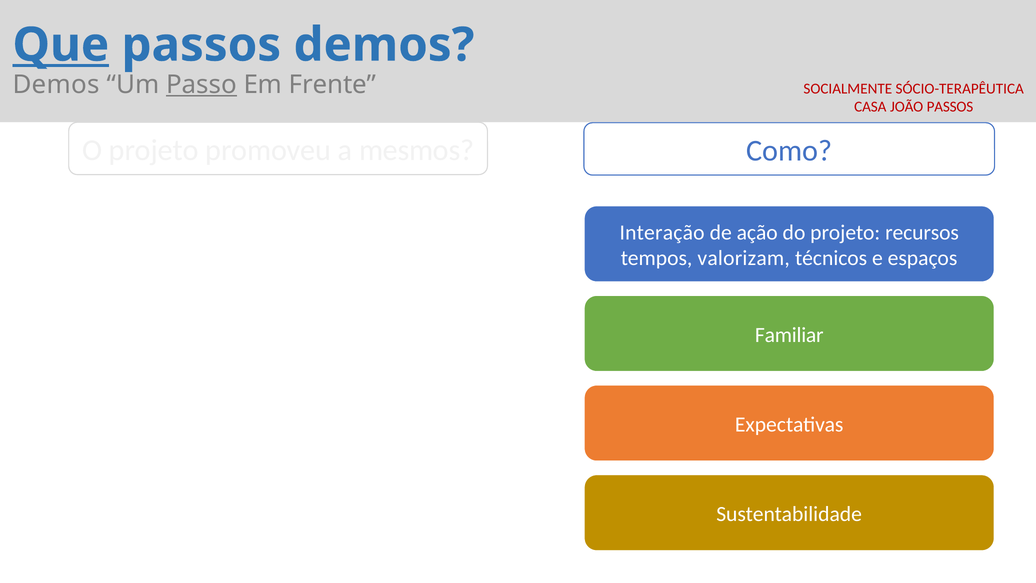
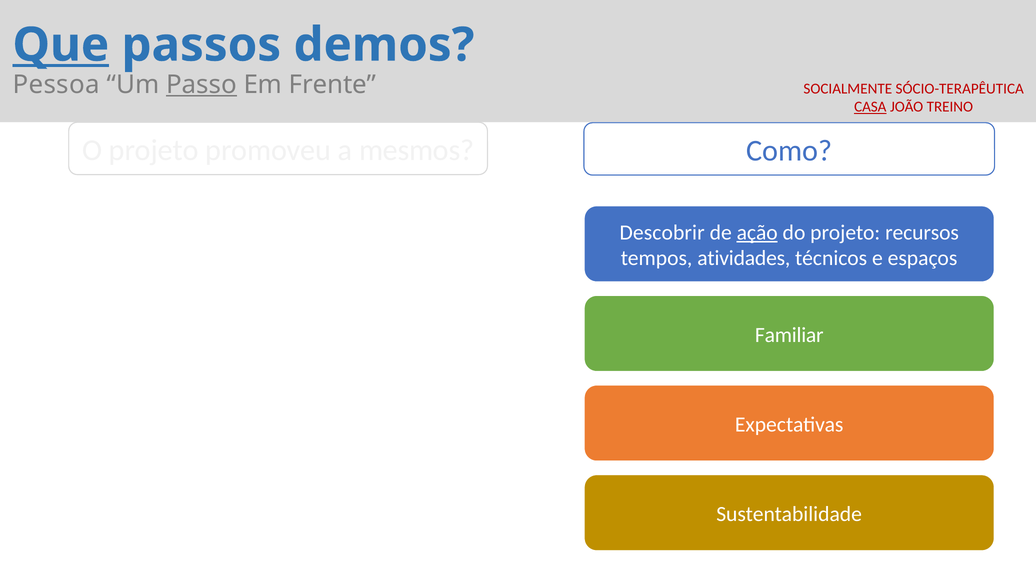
Demos at (56, 85): Demos -> Pessoa
CASA underline: none -> present
JOÃO PASSOS: PASSOS -> TREINO
Interação: Interação -> Descobrir
ação underline: none -> present
valorizam: valorizam -> atividades
